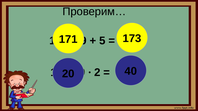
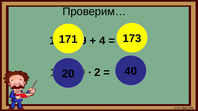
5: 5 -> 4
